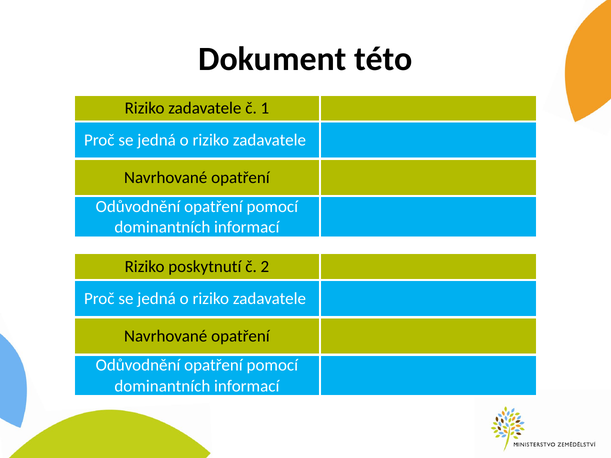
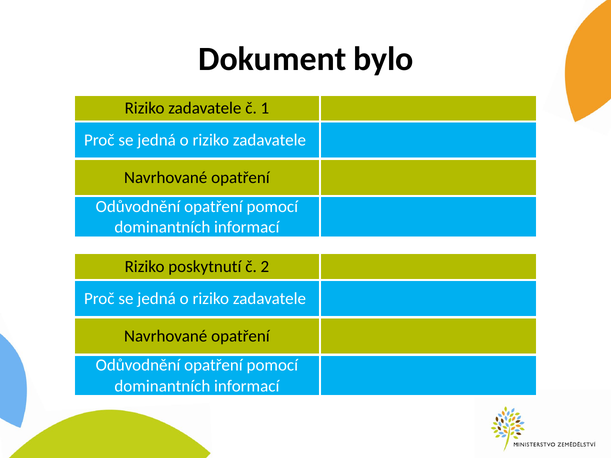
této: této -> bylo
